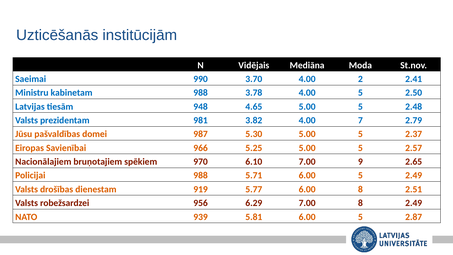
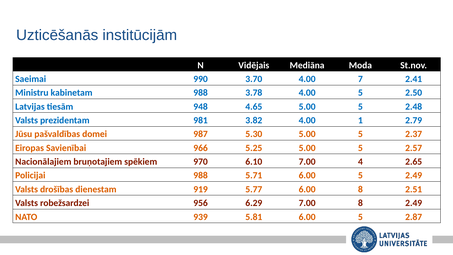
2: 2 -> 7
7: 7 -> 1
9: 9 -> 4
